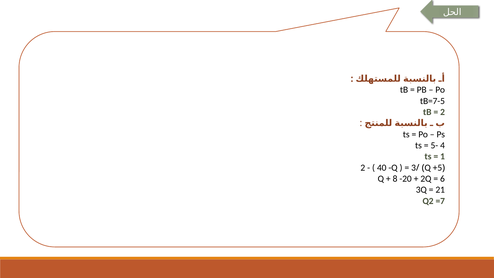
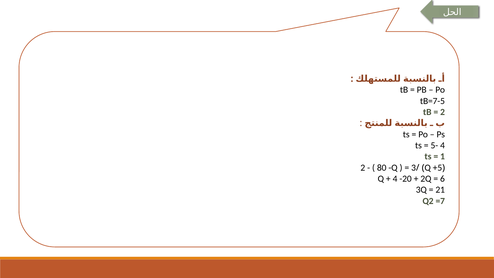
40: 40 -> 80
8 at (395, 179): 8 -> 4
